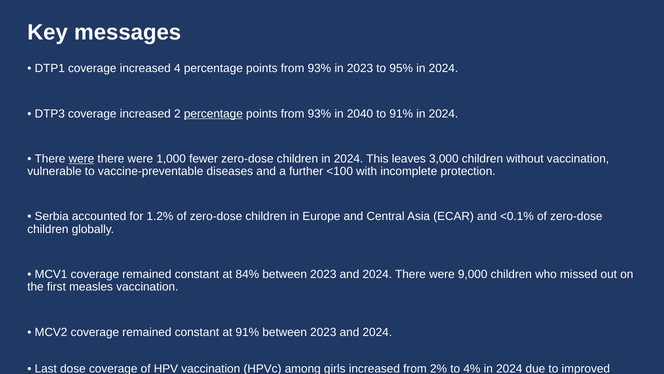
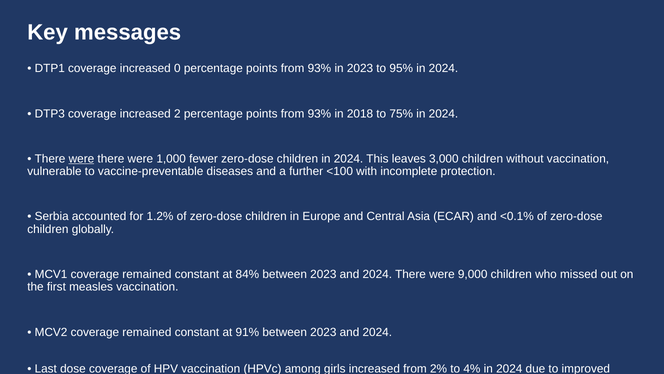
4: 4 -> 0
percentage at (213, 113) underline: present -> none
2040: 2040 -> 2018
to 91%: 91% -> 75%
